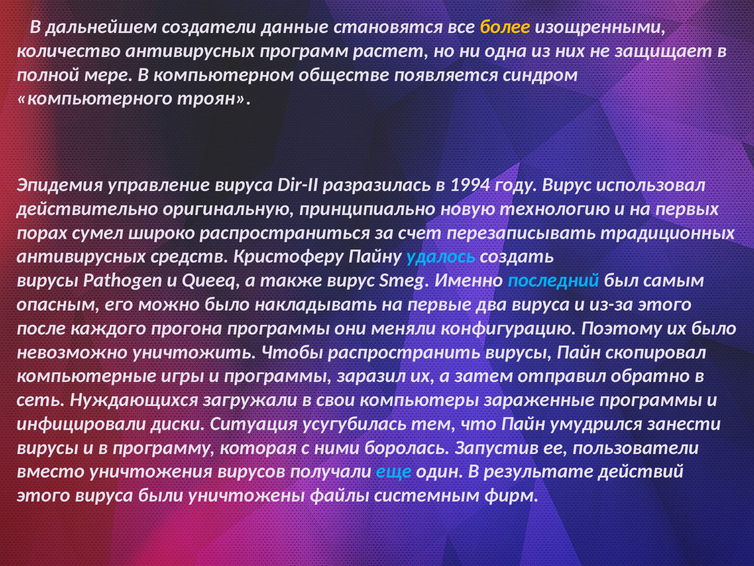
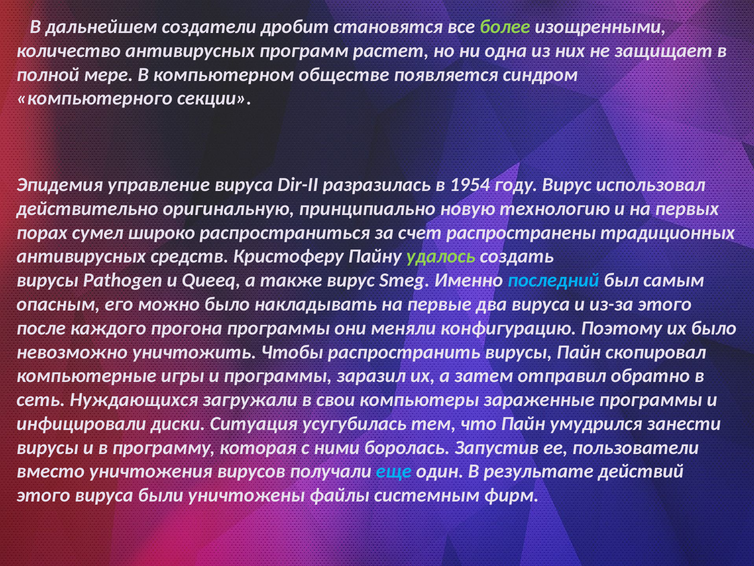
данные: данные -> дробит
более colour: yellow -> light green
троян: троян -> секции
1994: 1994 -> 1954
перезаписывать: перезаписывать -> распространены
удалось colour: light blue -> light green
